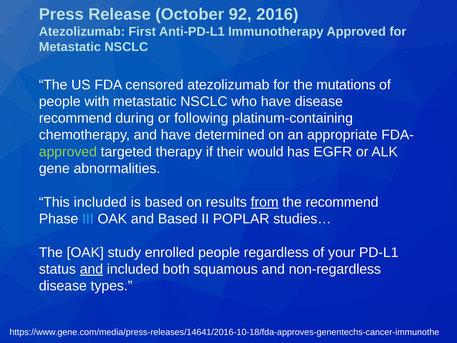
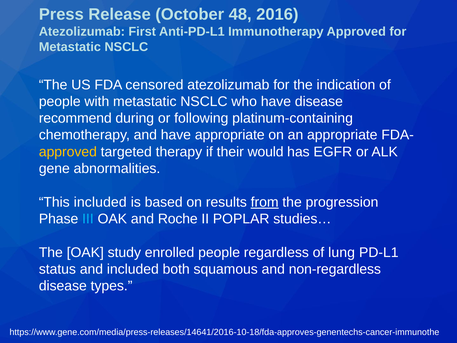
92: 92 -> 48
mutations: mutations -> indication
have determined: determined -> appropriate
approved at (68, 152) colour: light green -> yellow
the recommend: recommend -> progression
and Based: Based -> Roche
your: your -> lung
and at (91, 269) underline: present -> none
